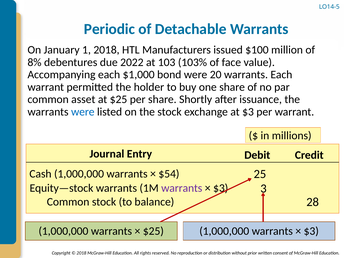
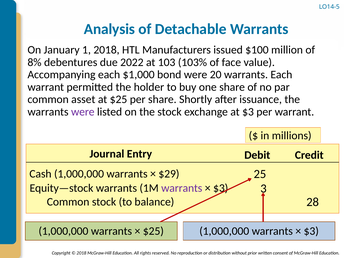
Periodic: Periodic -> Analysis
were at (83, 112) colour: blue -> purple
$54: $54 -> $29
